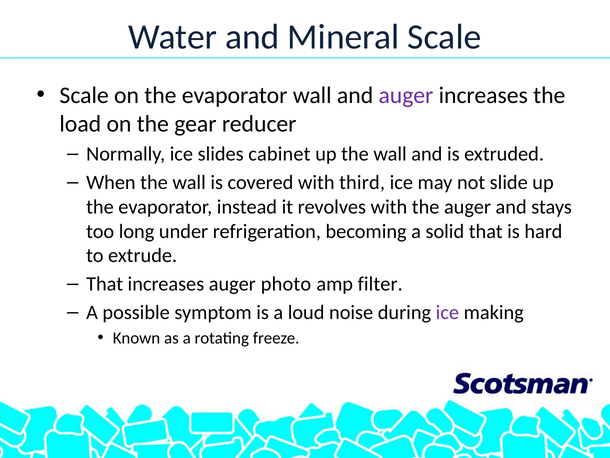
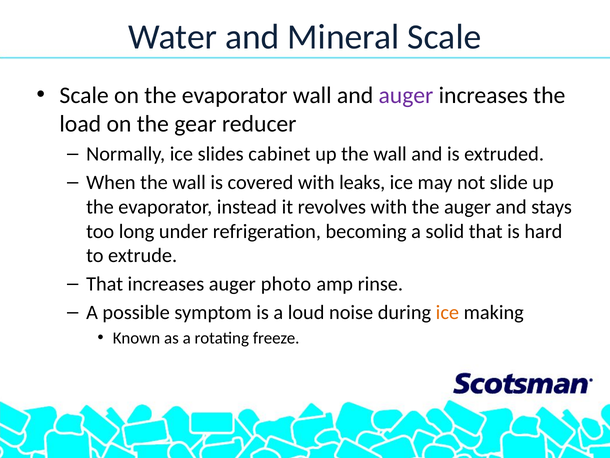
third: third -> leaks
filter: filter -> rinse
ice at (447, 312) colour: purple -> orange
